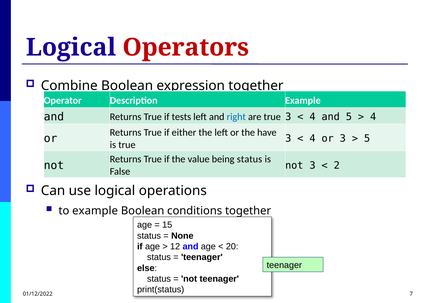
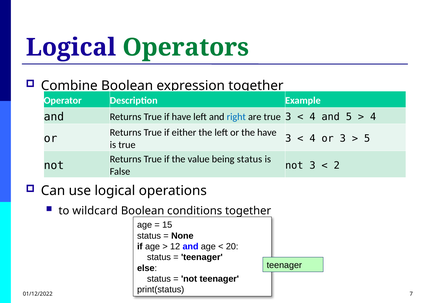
Operators colour: red -> green
if tests: tests -> have
to example: example -> wildcard
